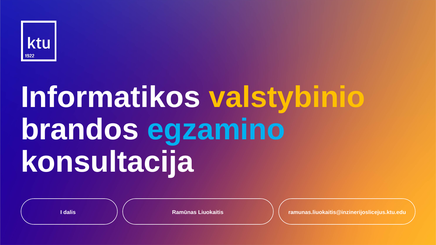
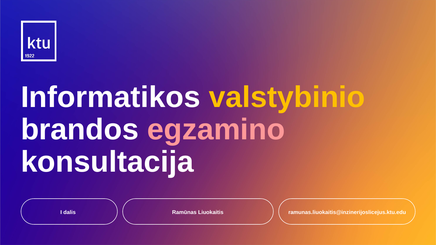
egzamino colour: light blue -> pink
